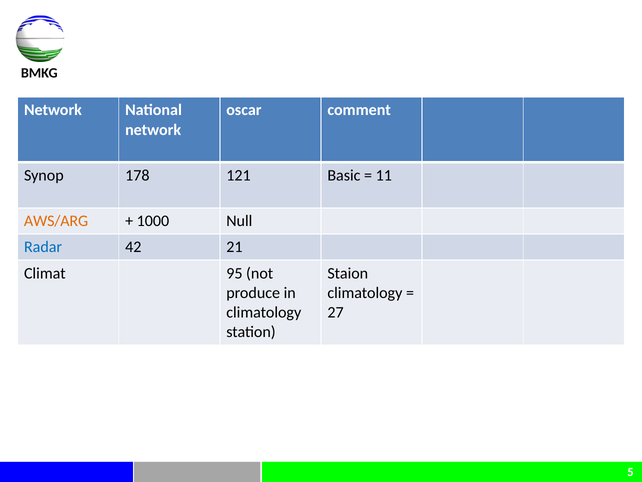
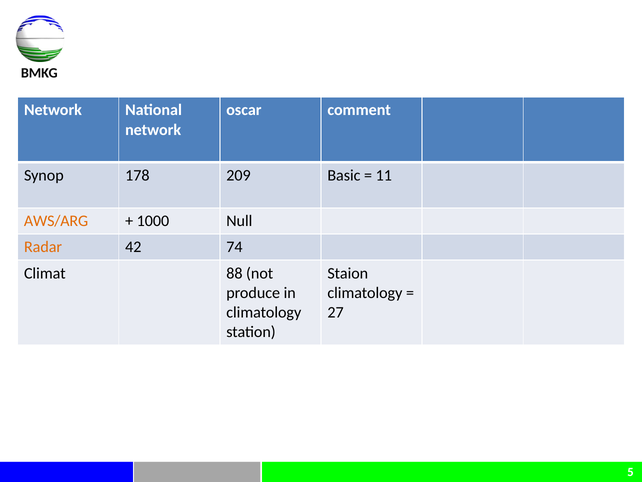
121: 121 -> 209
Radar colour: blue -> orange
21: 21 -> 74
95: 95 -> 88
